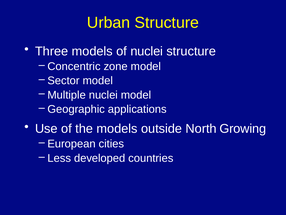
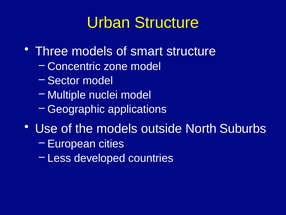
of nuclei: nuclei -> smart
Growing: Growing -> Suburbs
